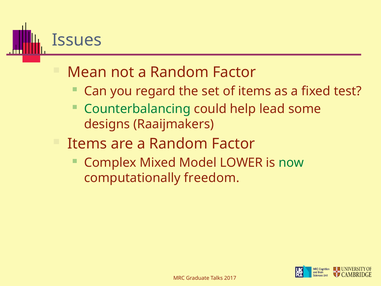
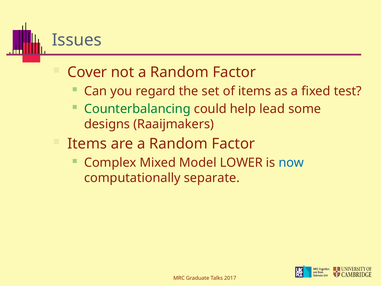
Mean: Mean -> Cover
now colour: green -> blue
freedom: freedom -> separate
